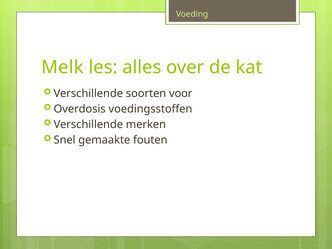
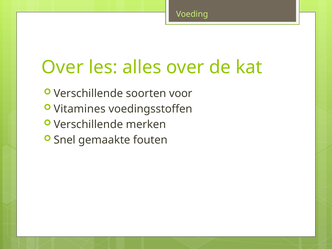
Melk at (62, 67): Melk -> Over
Overdosis: Overdosis -> Vitamines
